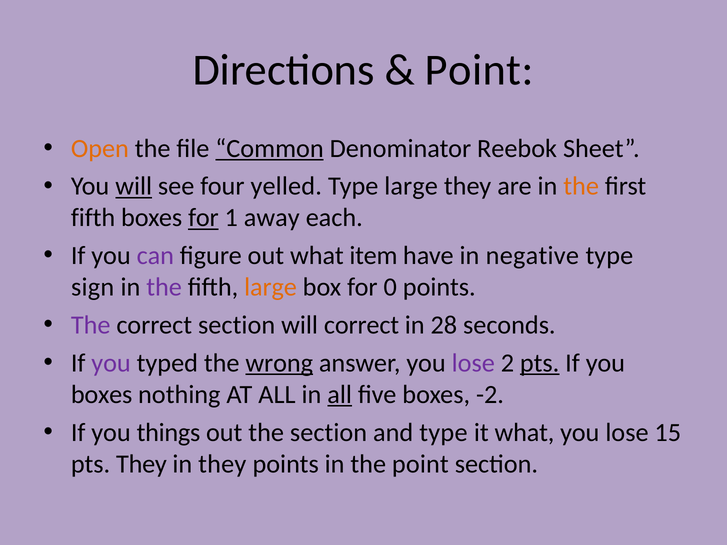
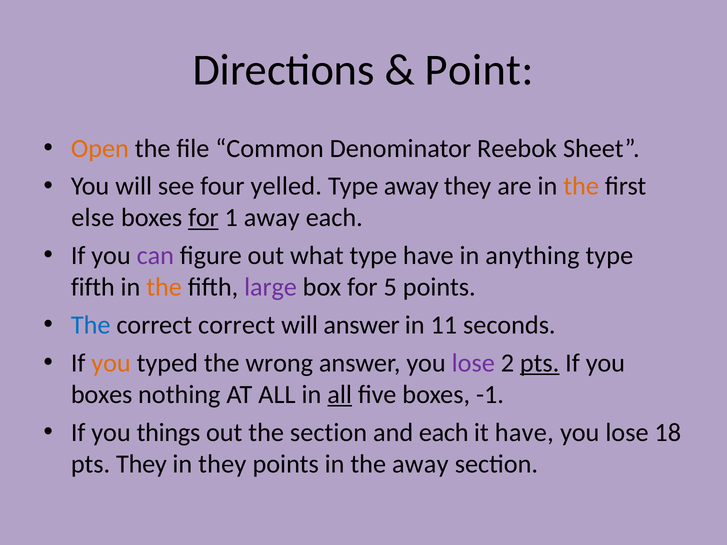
Common underline: present -> none
will at (134, 186) underline: present -> none
Type large: large -> away
fifth at (93, 218): fifth -> else
what item: item -> type
negative: negative -> anything
sign at (93, 287): sign -> fifth
the at (164, 287) colour: purple -> orange
large at (271, 287) colour: orange -> purple
0: 0 -> 5
The at (91, 325) colour: purple -> blue
correct section: section -> correct
will correct: correct -> answer
28: 28 -> 11
you at (111, 363) colour: purple -> orange
wrong underline: present -> none
-2: -2 -> -1
and type: type -> each
it what: what -> have
15: 15 -> 18
the point: point -> away
